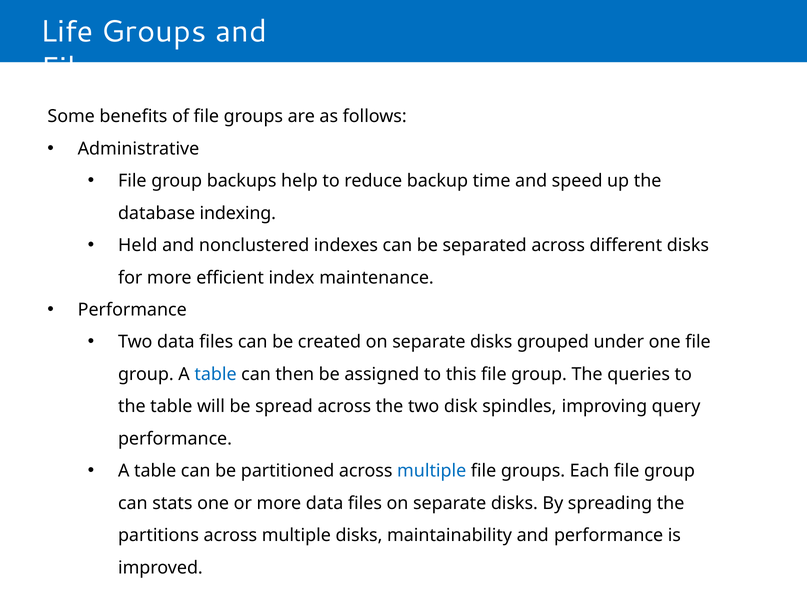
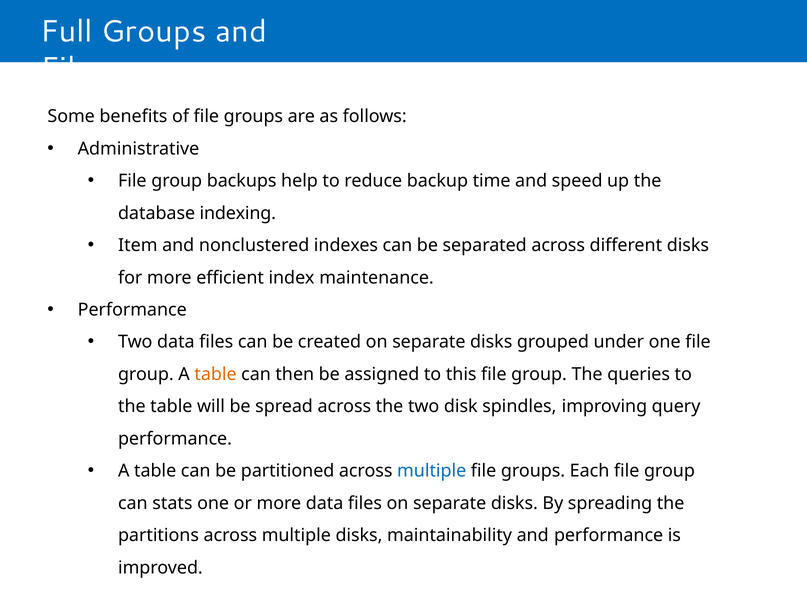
Life: Life -> Full
Held: Held -> Item
table at (216, 374) colour: blue -> orange
